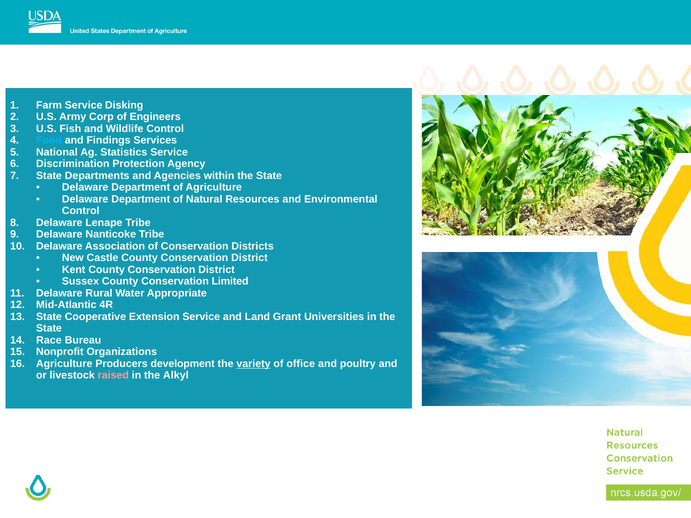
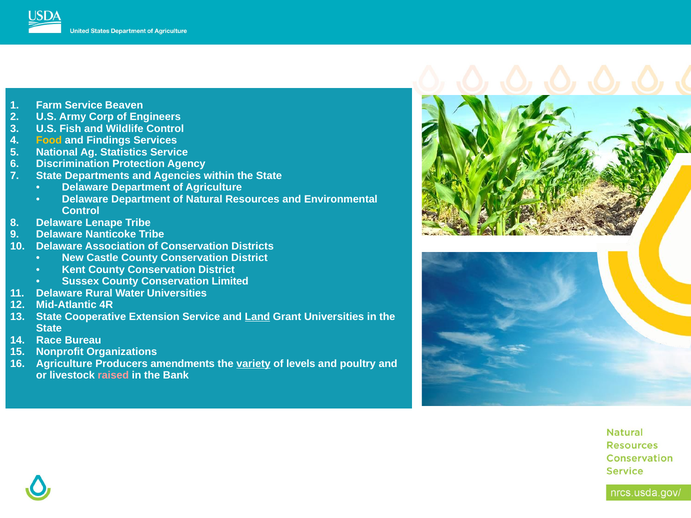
Disking: Disking -> Beaven
Food colour: light blue -> yellow
Water Appropriate: Appropriate -> Universities
Land underline: none -> present
development: development -> amendments
office: office -> levels
Alkyl: Alkyl -> Bank
